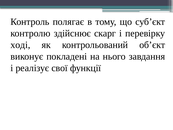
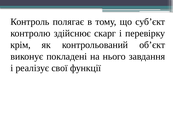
ході: ході -> крім
